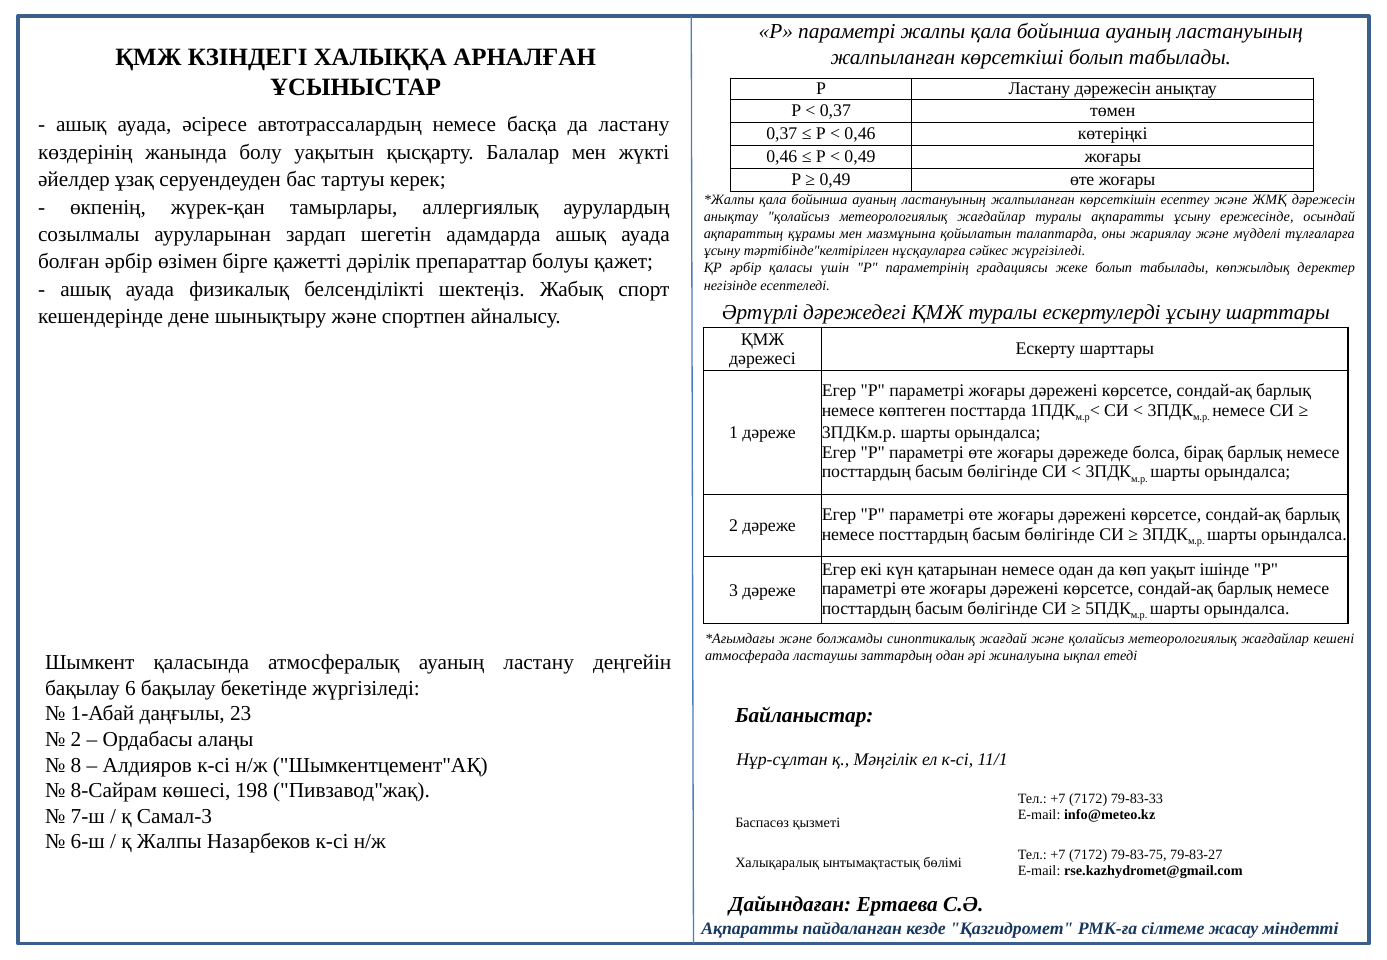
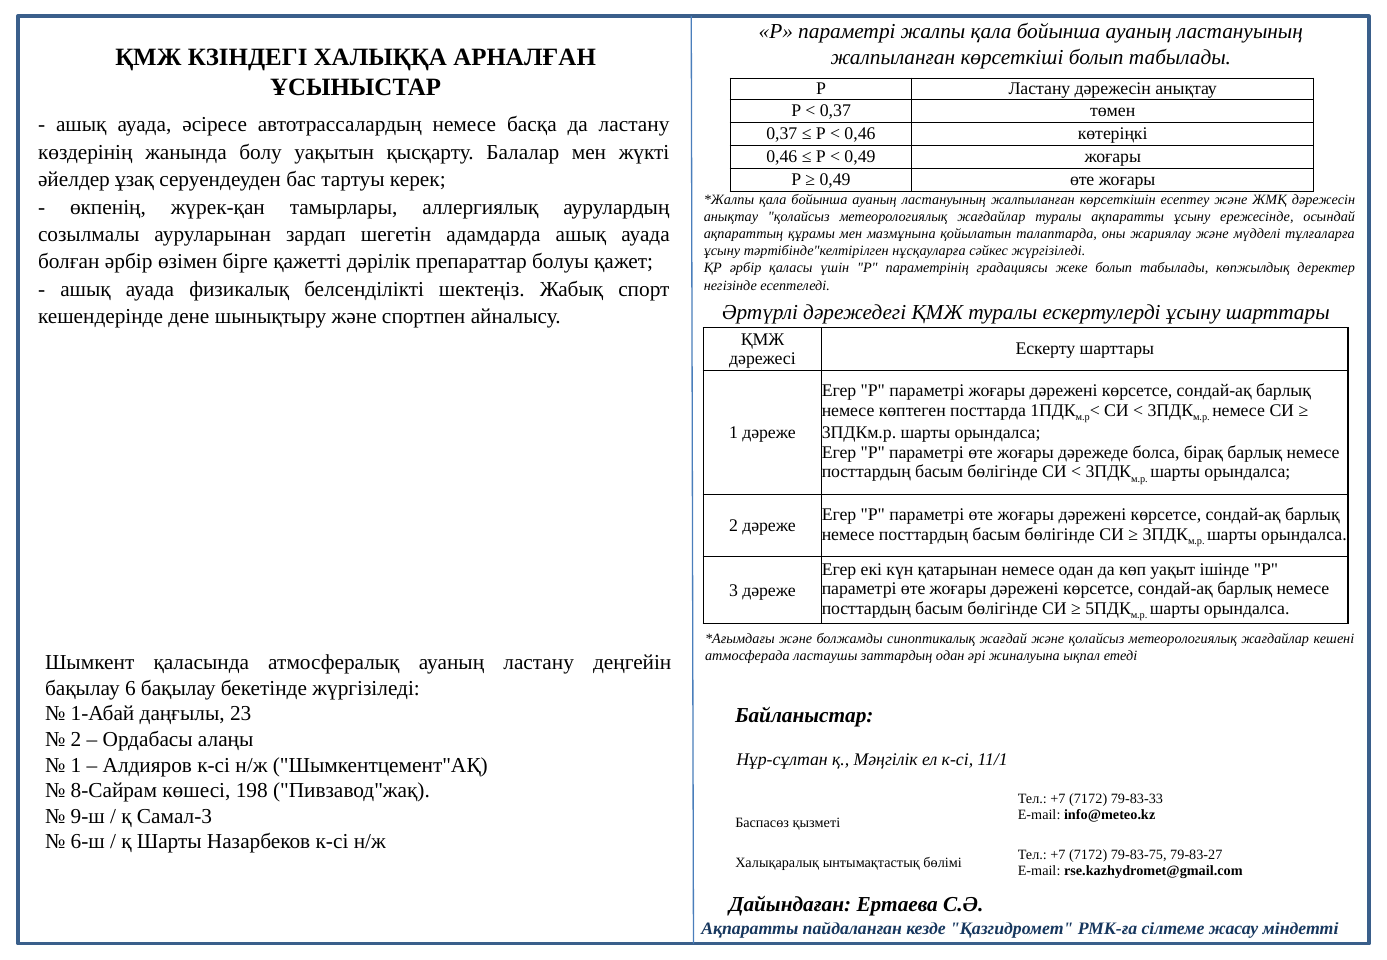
8 at (76, 765): 8 -> 1
7-ш: 7-ш -> 9-ш
қ Жалпы: Жалпы -> Шарты
